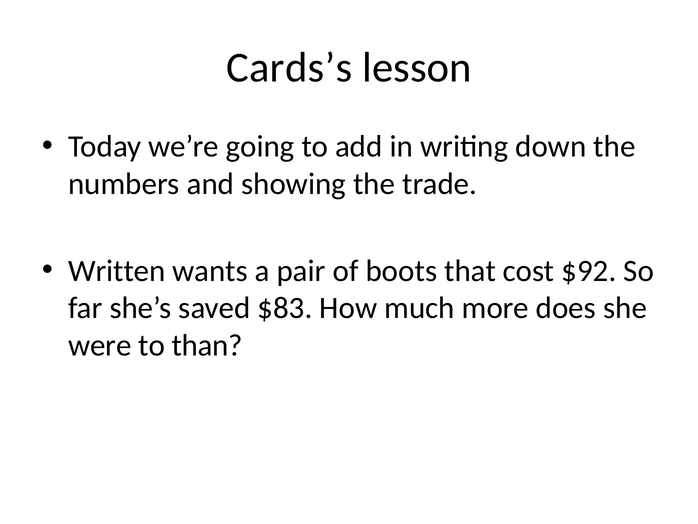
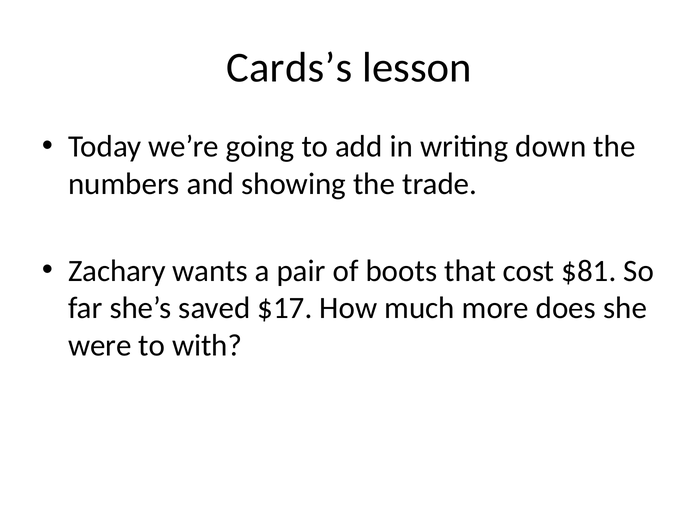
Written: Written -> Zachary
$92: $92 -> $81
$83: $83 -> $17
than: than -> with
